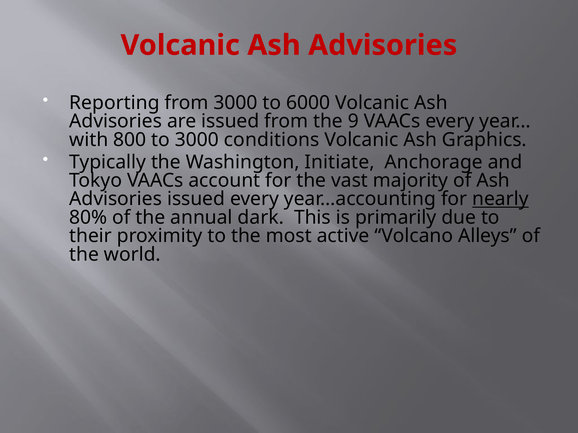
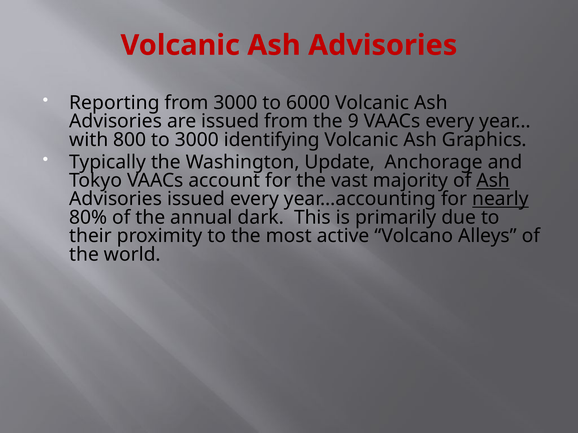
conditions: conditions -> identifying
Initiate: Initiate -> Update
Ash at (493, 181) underline: none -> present
